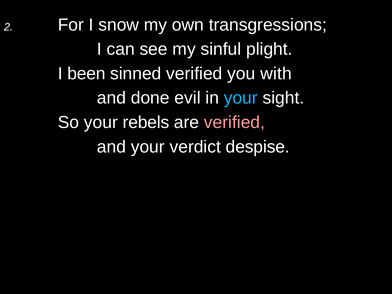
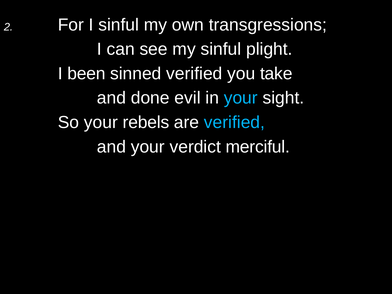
I snow: snow -> sinful
with: with -> take
verified at (234, 122) colour: pink -> light blue
despise: despise -> merciful
